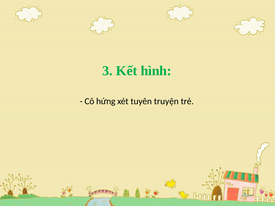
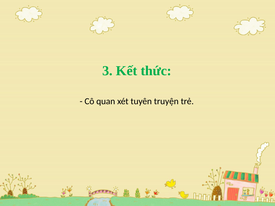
hình: hình -> thức
hứng: hứng -> quan
